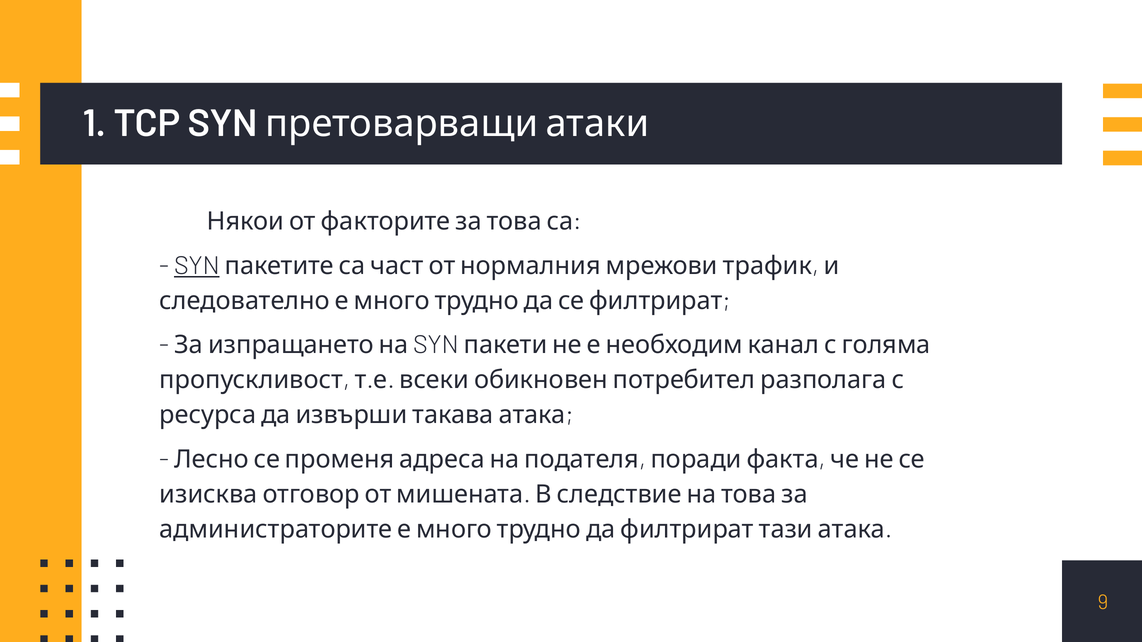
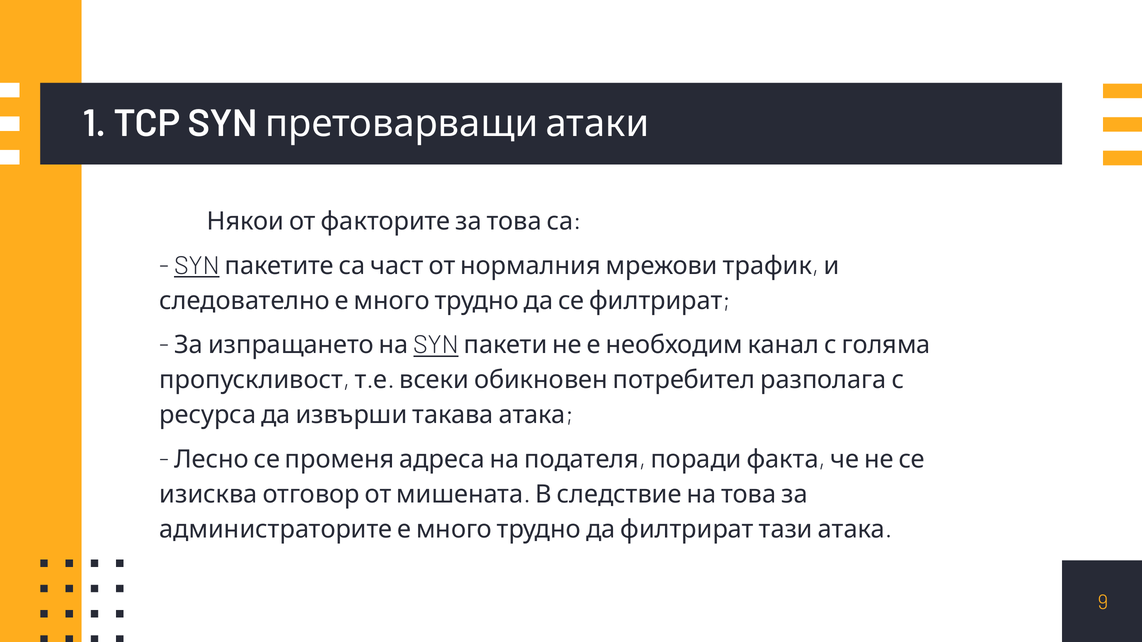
SYN at (436, 345) underline: none -> present
